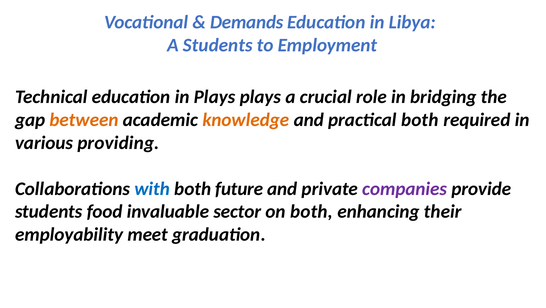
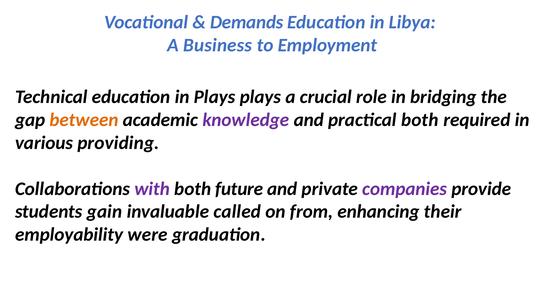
A Students: Students -> Business
knowledge colour: orange -> purple
with colour: blue -> purple
food: food -> gain
sector: sector -> called
on both: both -> from
meet: meet -> were
